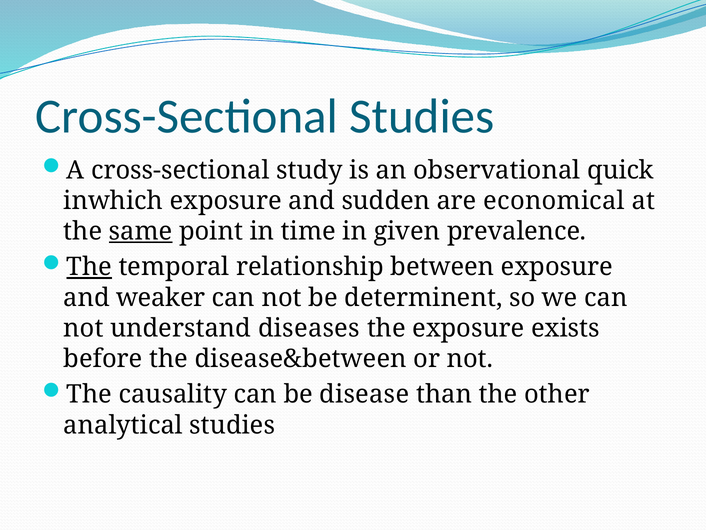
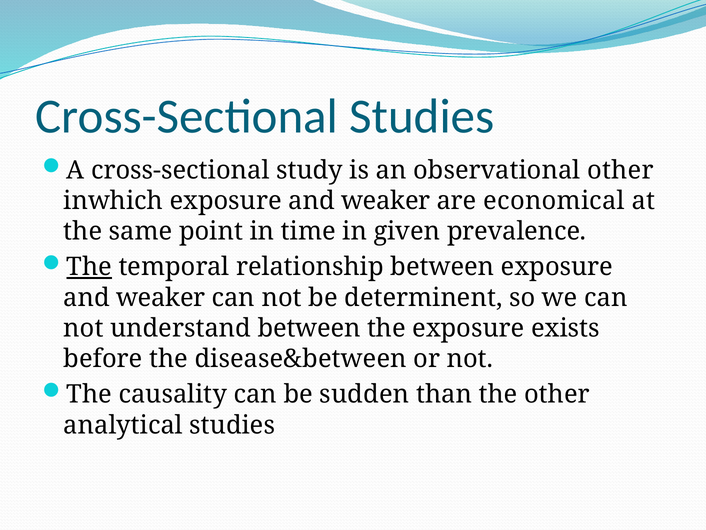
observational quick: quick -> other
inwhich exposure and sudden: sudden -> weaker
same underline: present -> none
understand diseases: diseases -> between
disease: disease -> sudden
